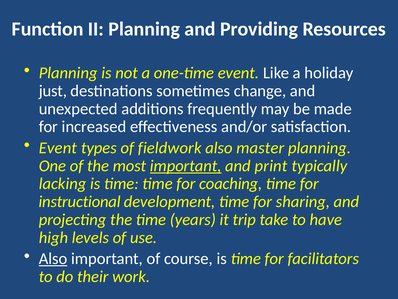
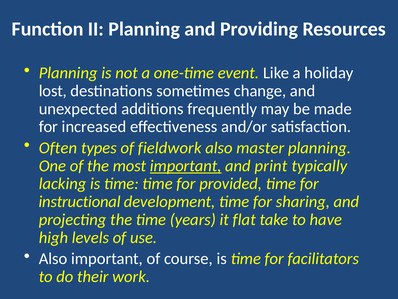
just: just -> lost
Event at (58, 148): Event -> Often
coaching: coaching -> provided
trip: trip -> flat
Also at (53, 258) underline: present -> none
